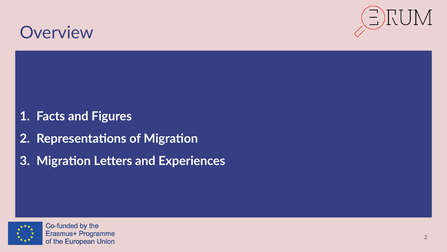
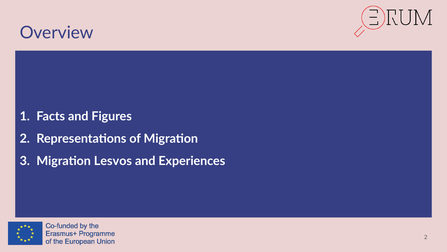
Letters: Letters -> Lesvos
